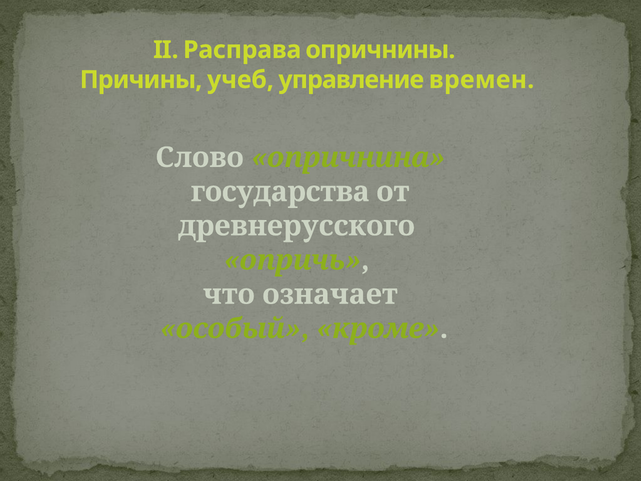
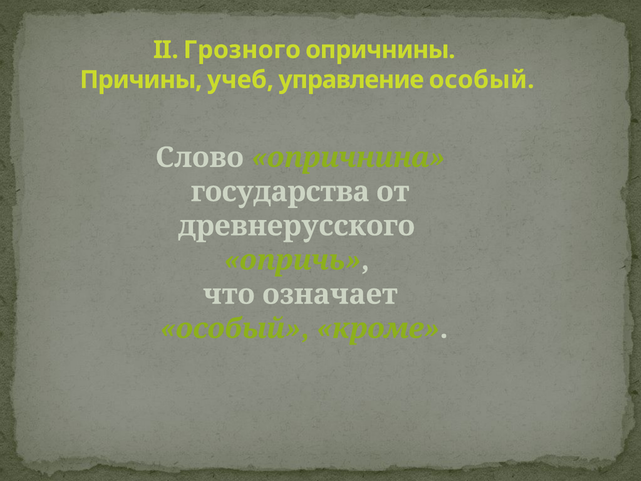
Расправа: Расправа -> Грозного
управление времен: времен -> особый
